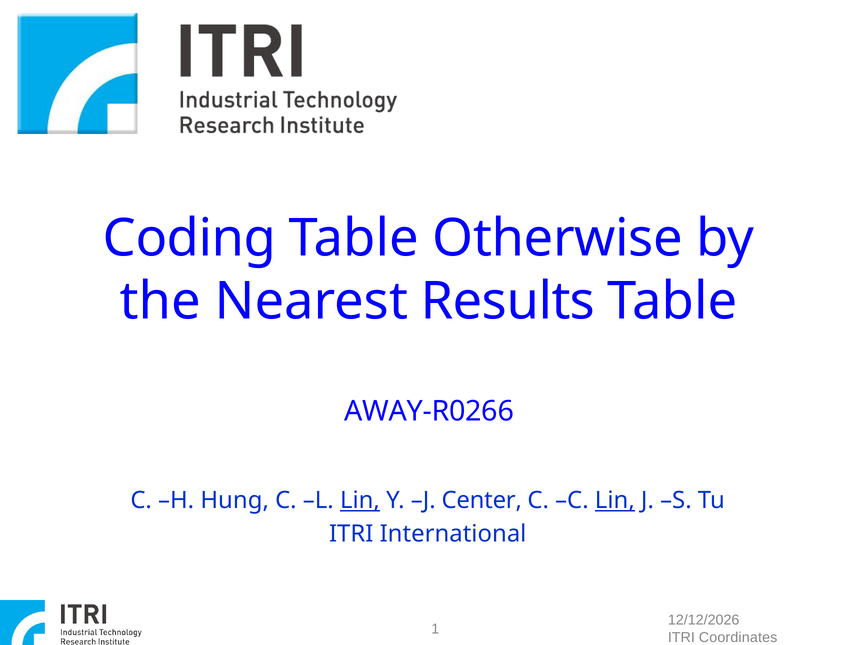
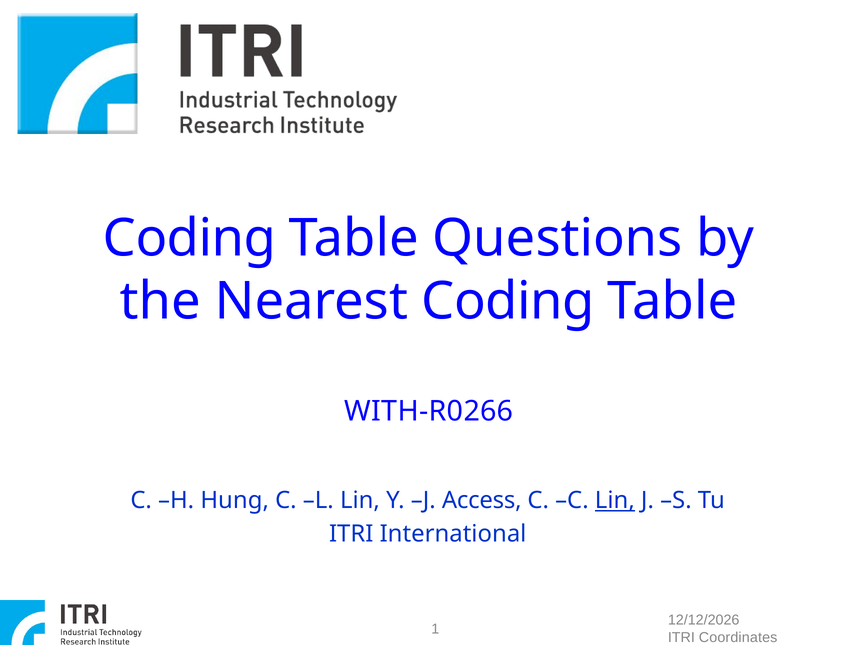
Otherwise: Otherwise -> Questions
Nearest Results: Results -> Coding
AWAY-R0266: AWAY-R0266 -> WITH-R0266
Lin at (360, 500) underline: present -> none
Center: Center -> Access
